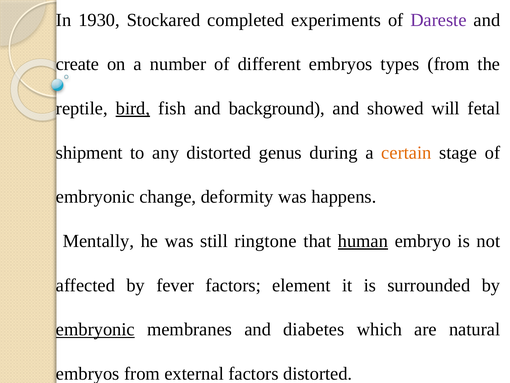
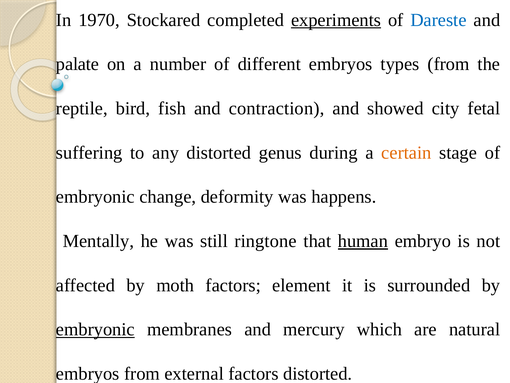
1930: 1930 -> 1970
experiments underline: none -> present
Dareste colour: purple -> blue
create: create -> palate
bird underline: present -> none
background: background -> contraction
will: will -> city
shipment: shipment -> suffering
fever: fever -> moth
diabetes: diabetes -> mercury
